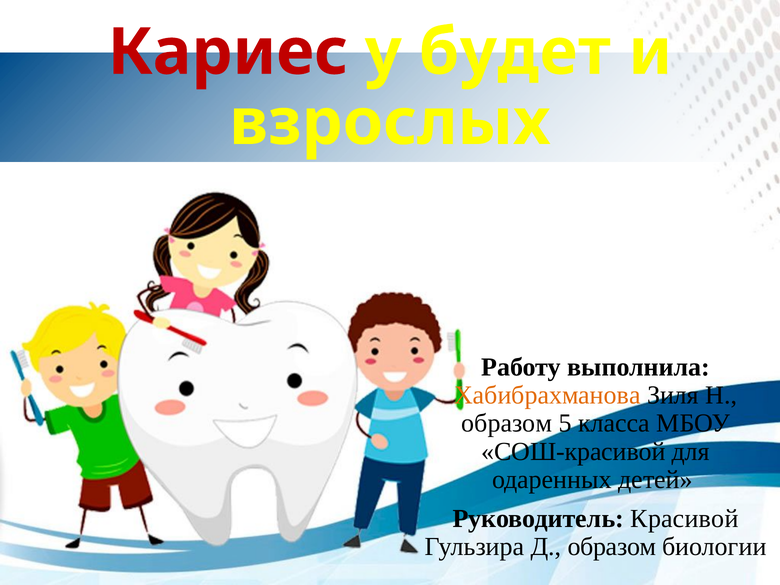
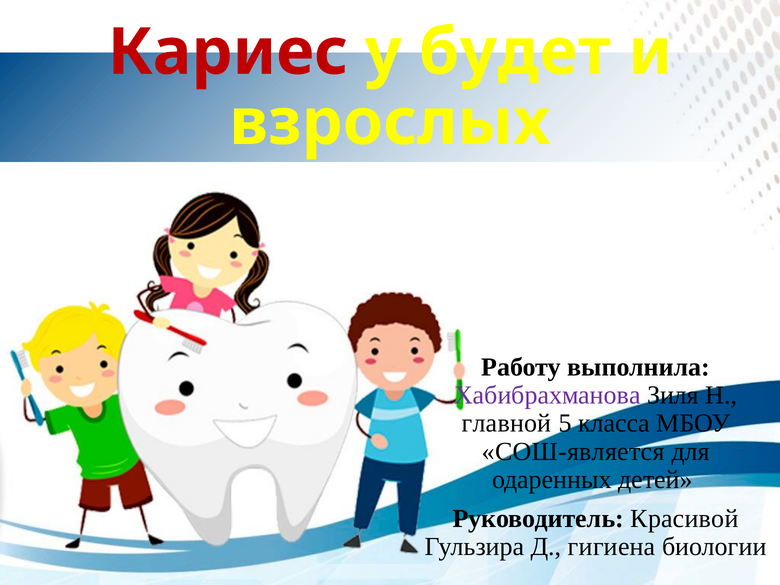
Хабибрахманова colour: orange -> purple
образом at (507, 423): образом -> главной
СОШ-красивой: СОШ-красивой -> СОШ-является
Д образом: образом -> гигиена
